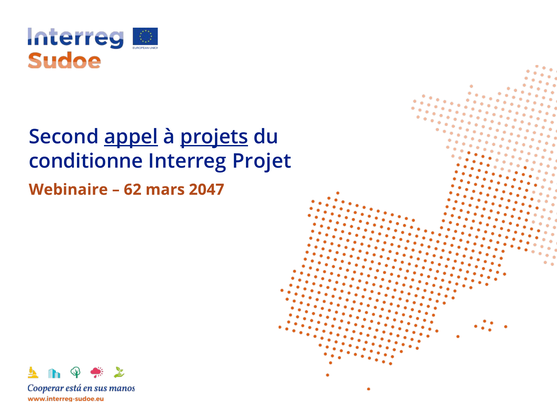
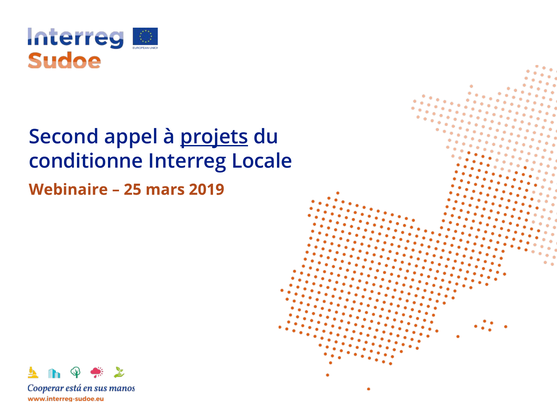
appel underline: present -> none
Projet: Projet -> Locale
62: 62 -> 25
2047: 2047 -> 2019
